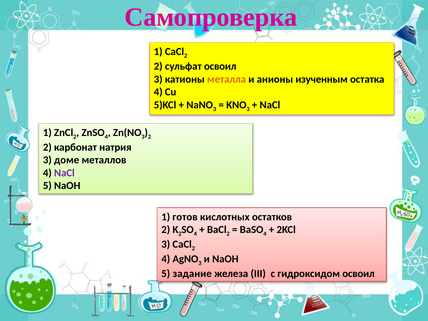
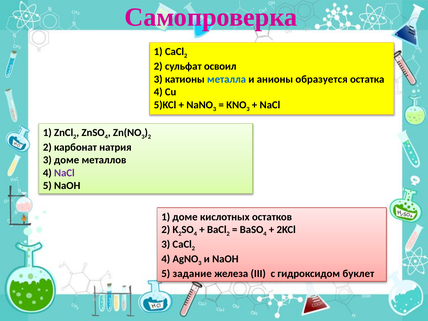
металла colour: orange -> blue
изученным: изученным -> образуется
1 готов: готов -> доме
гидроксидом освоил: освоил -> буклет
